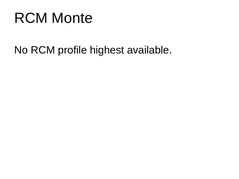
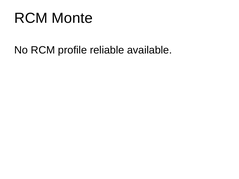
highest: highest -> reliable
